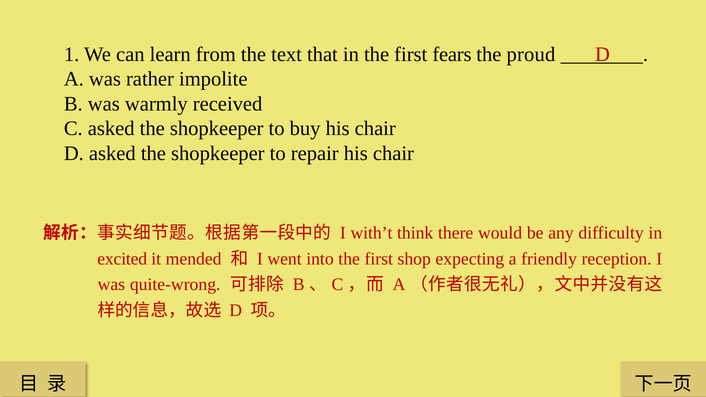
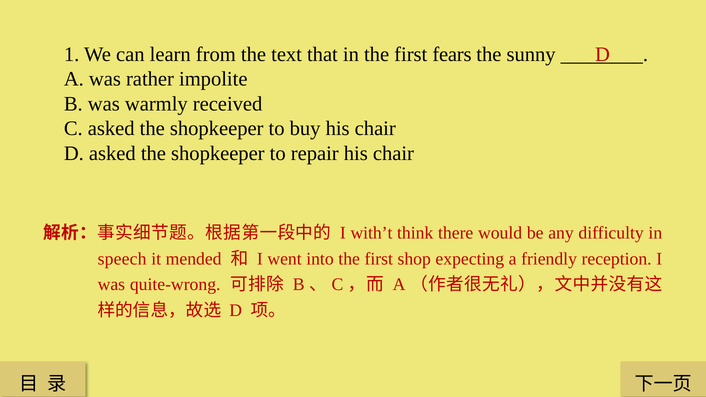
proud: proud -> sunny
excited: excited -> speech
